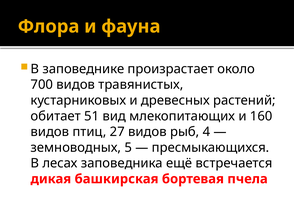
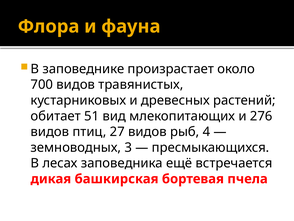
160: 160 -> 276
5: 5 -> 3
